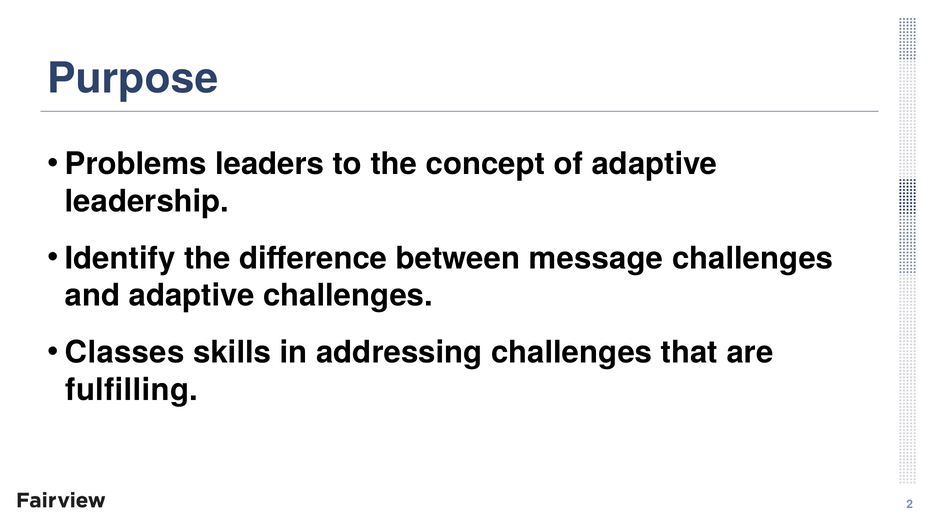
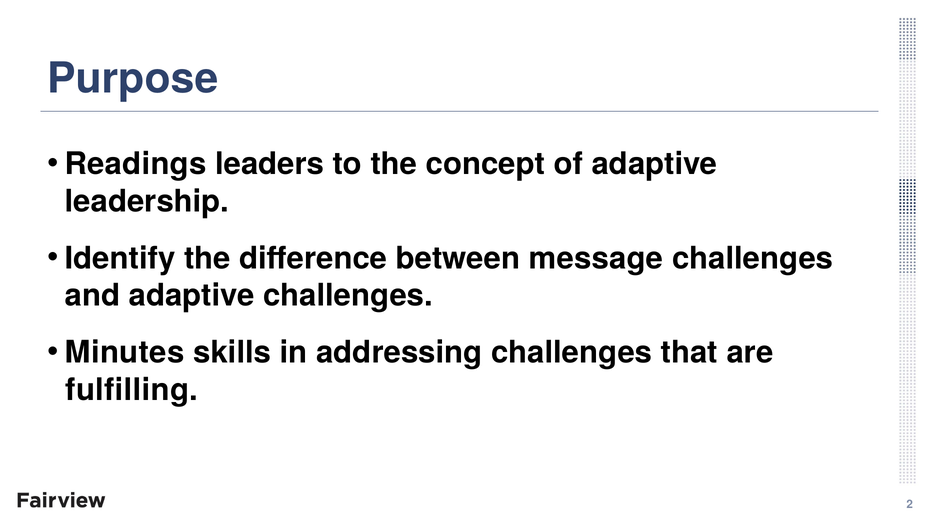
Problems: Problems -> Readings
Classes: Classes -> Minutes
